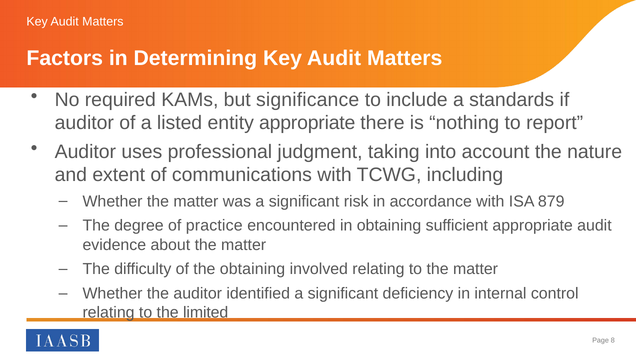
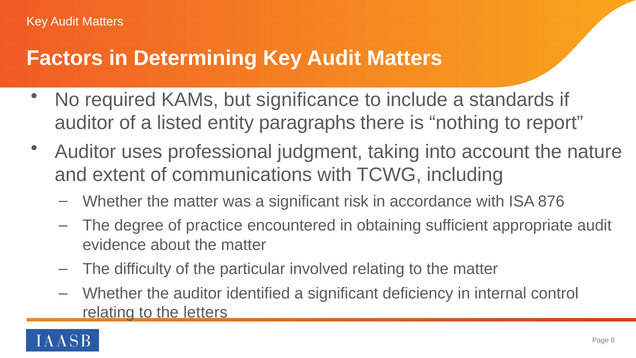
entity appropriate: appropriate -> paragraphs
879: 879 -> 876
the obtaining: obtaining -> particular
limited: limited -> letters
